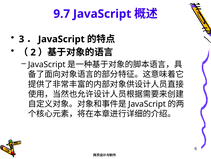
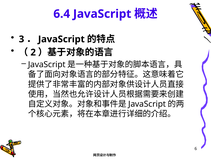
9.7: 9.7 -> 6.4
